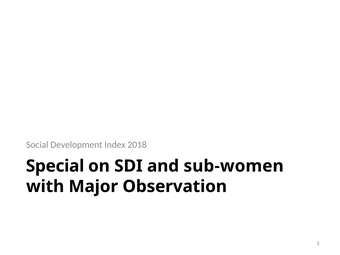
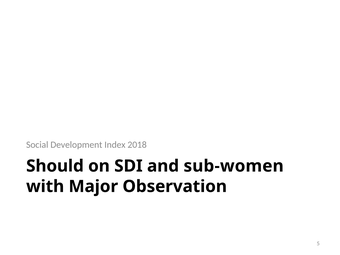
Special: Special -> Should
